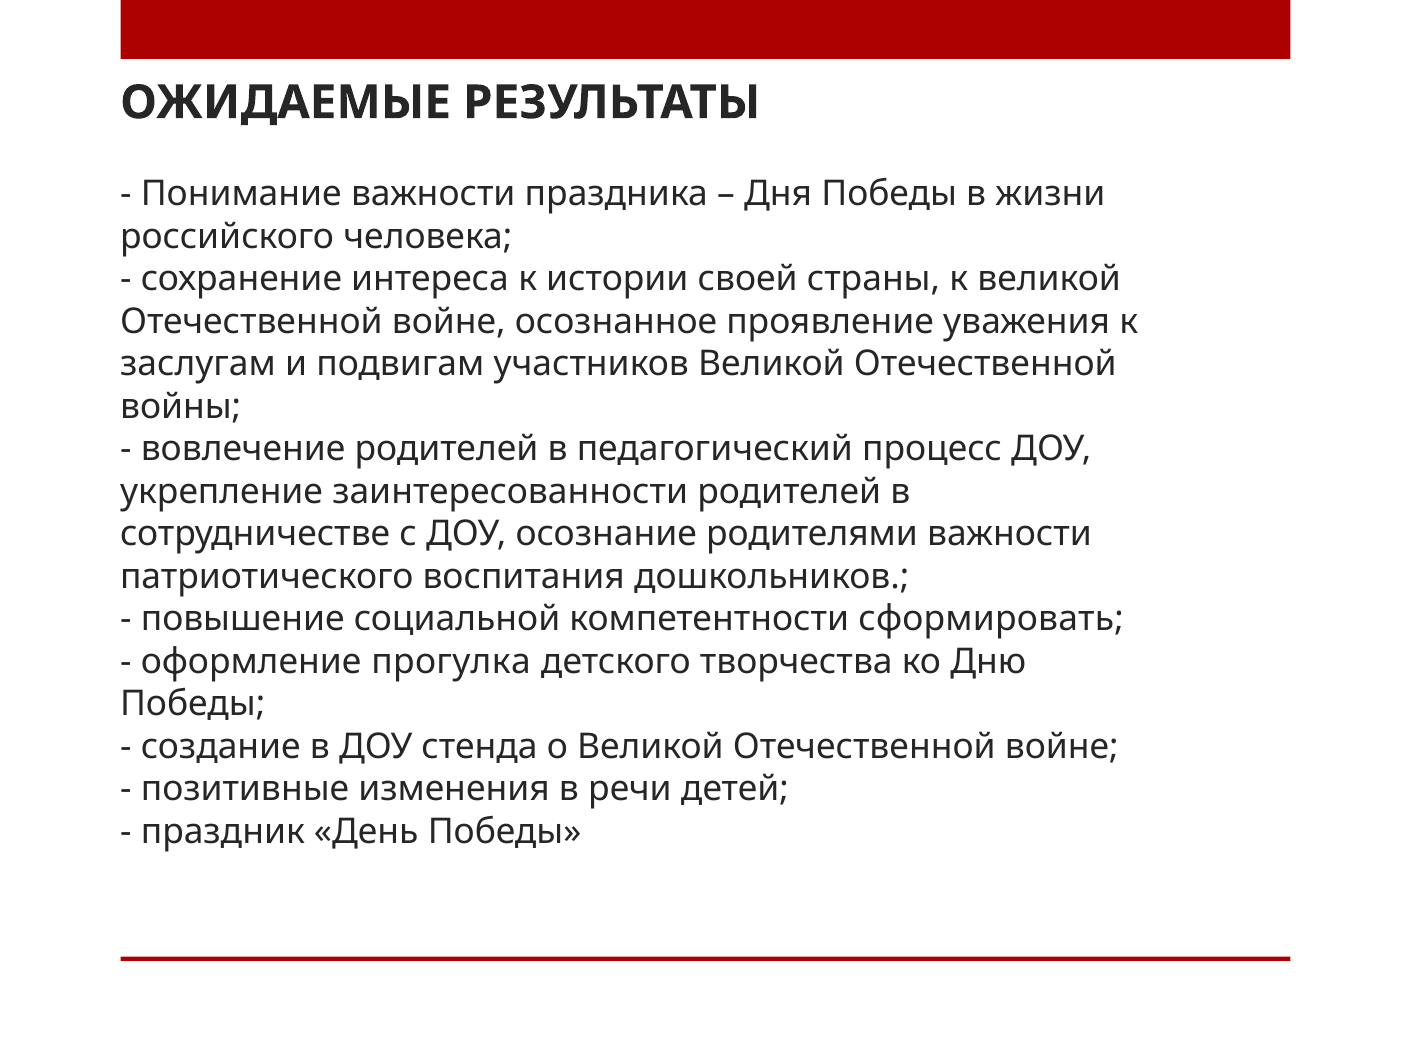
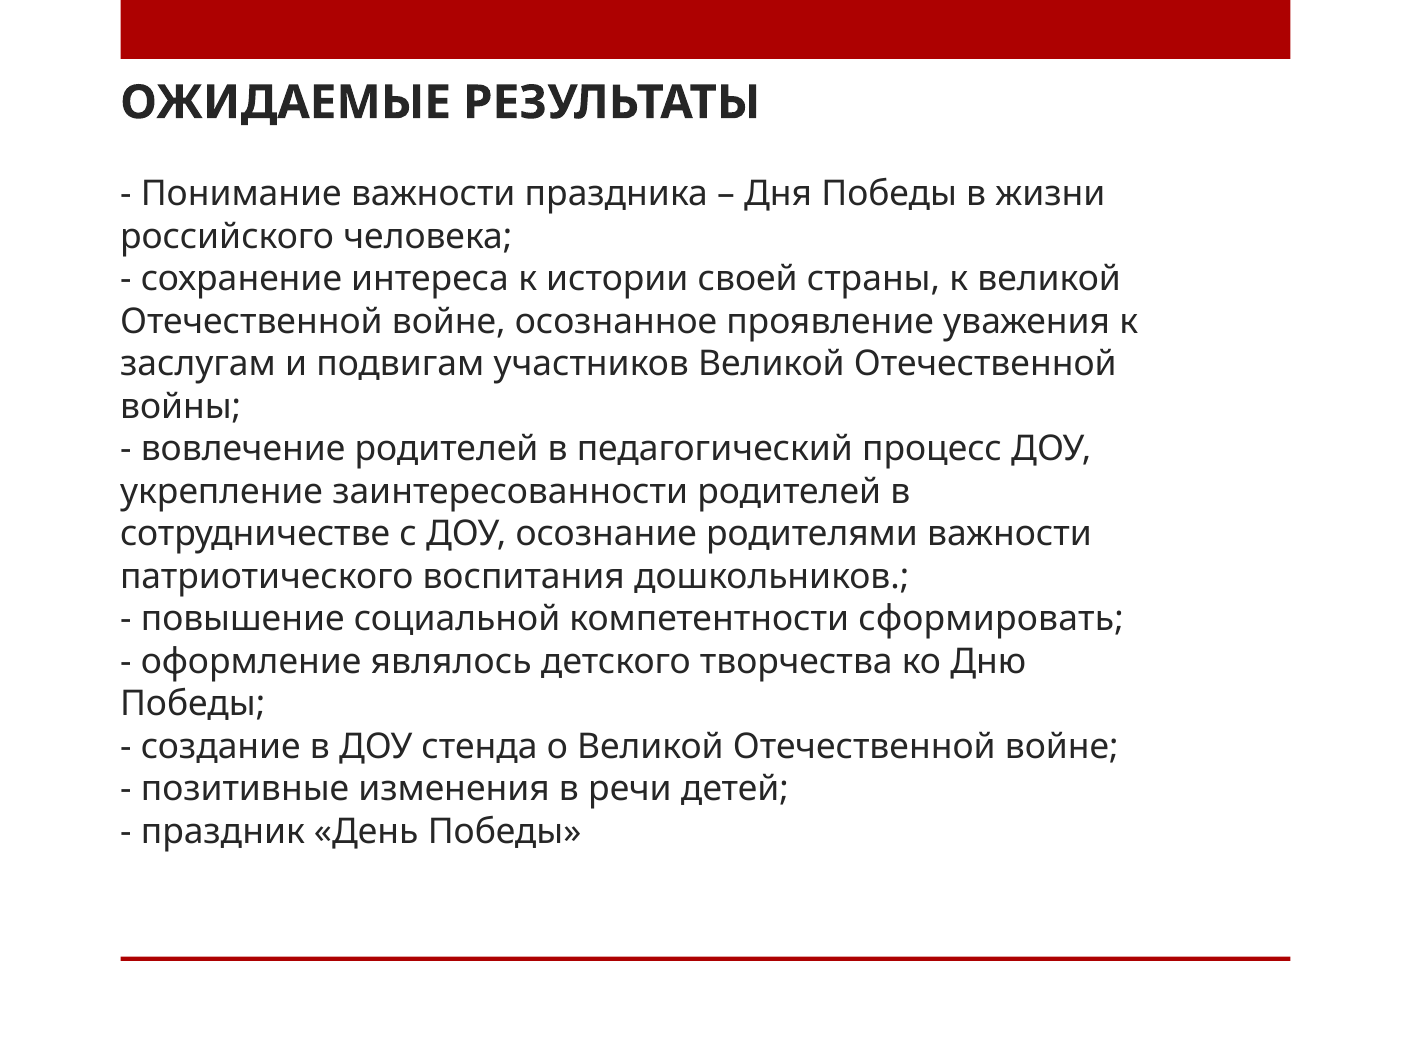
прогулка: прогулка -> являлось
